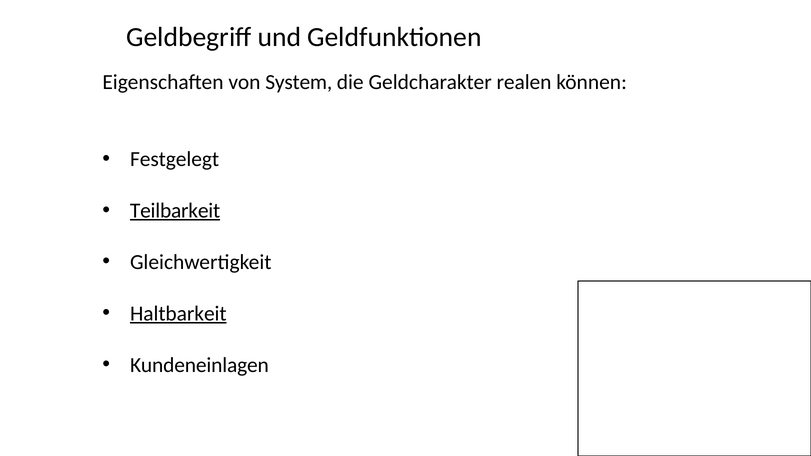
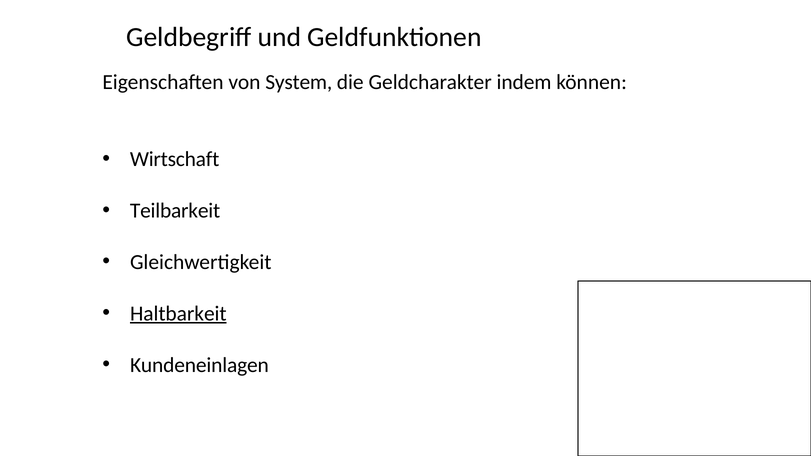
realen: realen -> indem
Festgelegt: Festgelegt -> Wirtschaft
Teilbarkeit underline: present -> none
